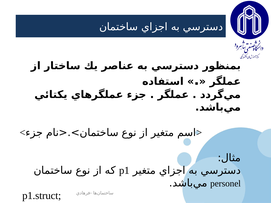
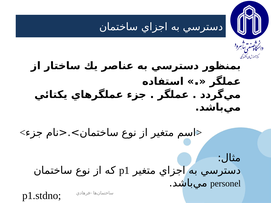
p1.struct: p1.struct -> p1.stdno
